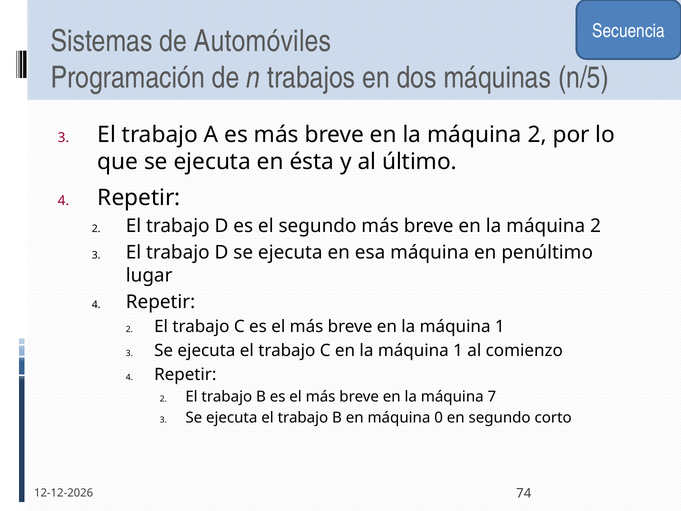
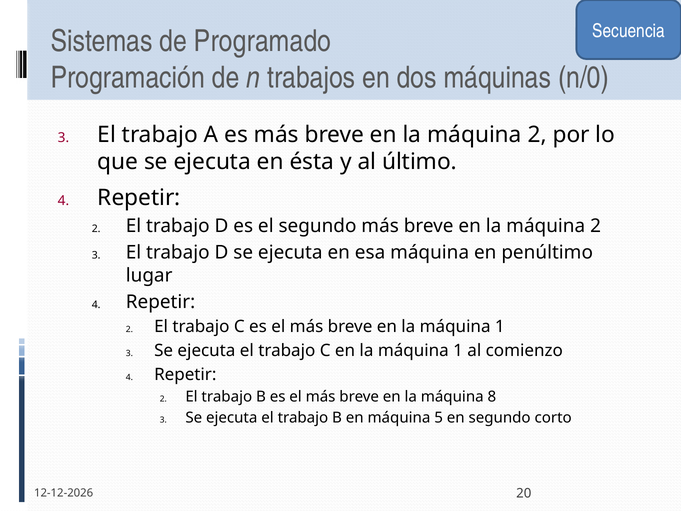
Automóviles: Automóviles -> Programado
n/5: n/5 -> n/0
7: 7 -> 8
0: 0 -> 5
74: 74 -> 20
